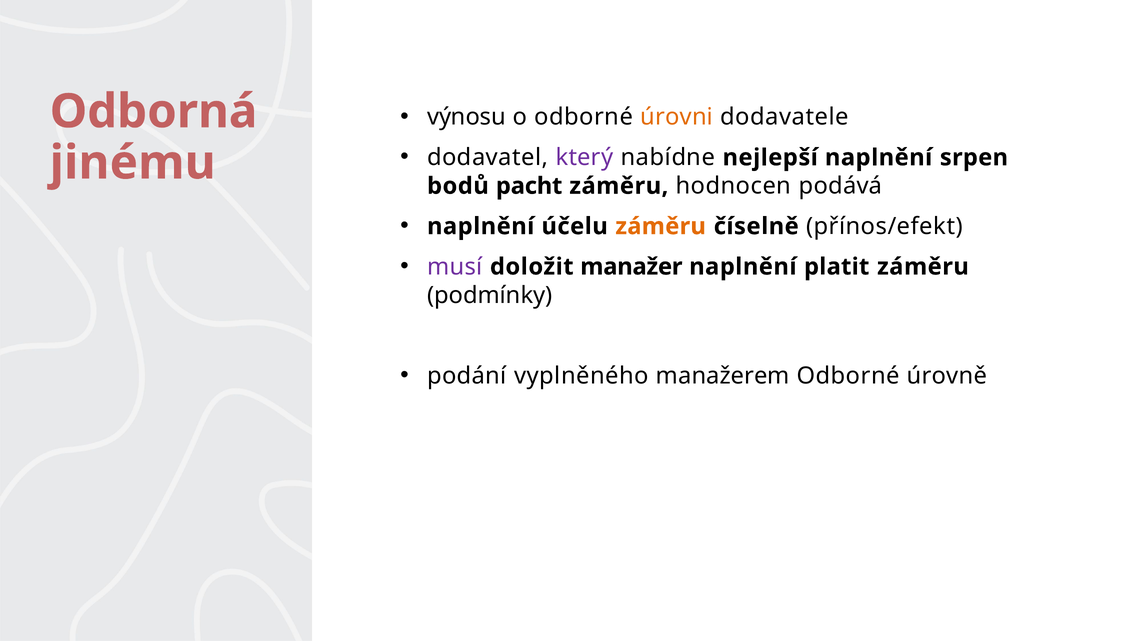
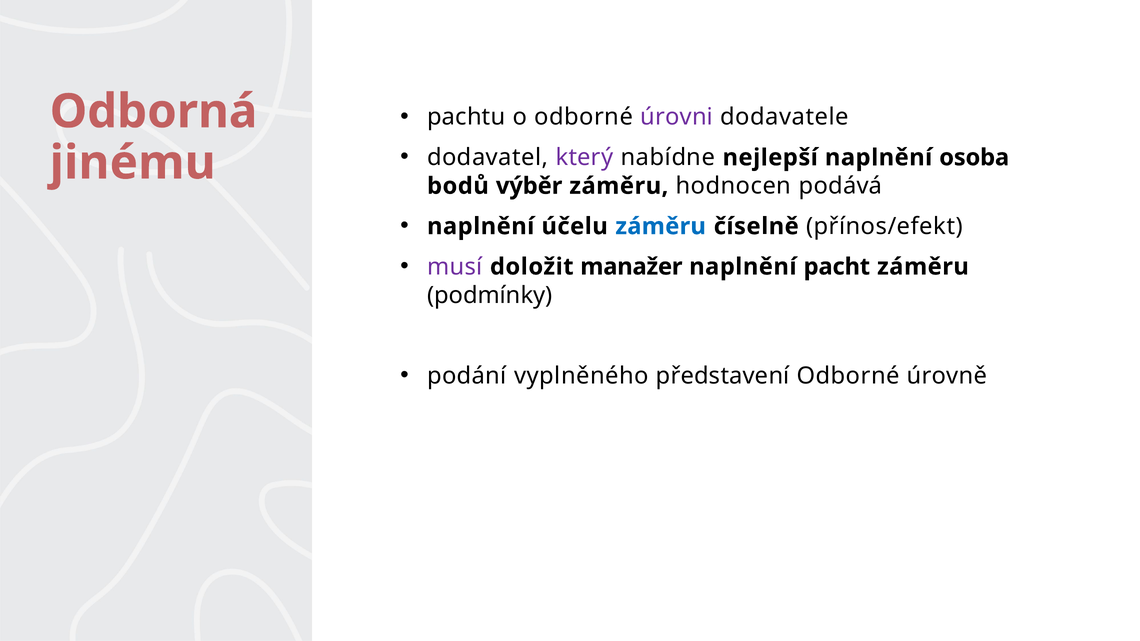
výnosu: výnosu -> pachtu
úrovni colour: orange -> purple
srpen: srpen -> osoba
pacht: pacht -> výběr
záměru at (661, 226) colour: orange -> blue
platit: platit -> pacht
manažerem: manažerem -> představení
